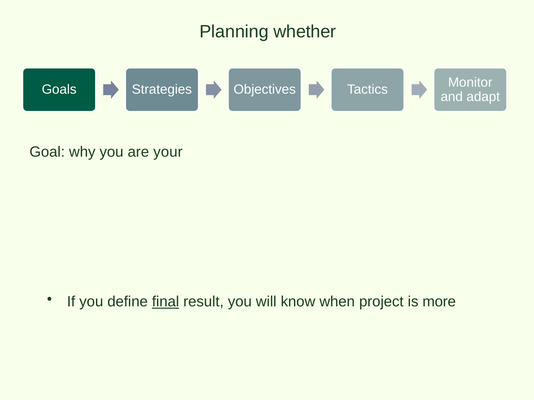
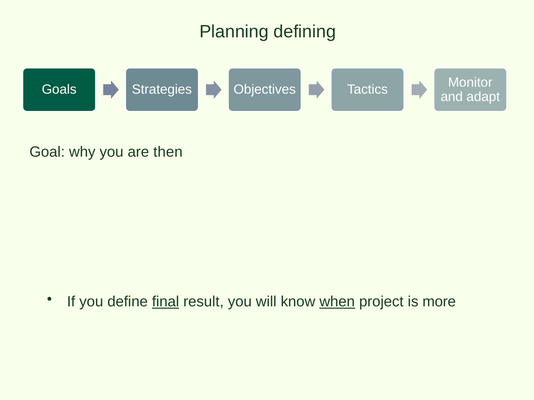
whether: whether -> defining
your: your -> then
when underline: none -> present
